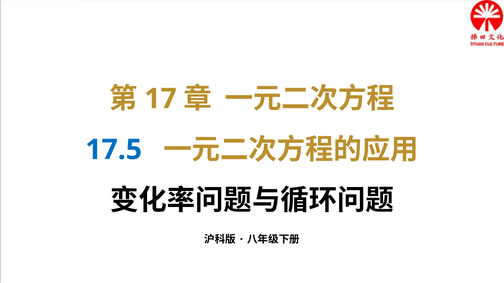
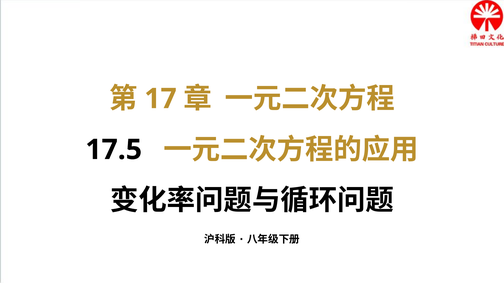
17.5 colour: blue -> black
